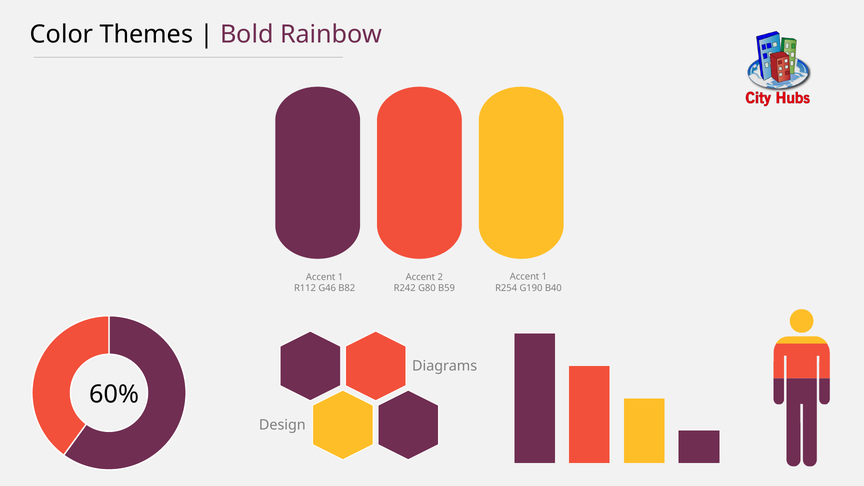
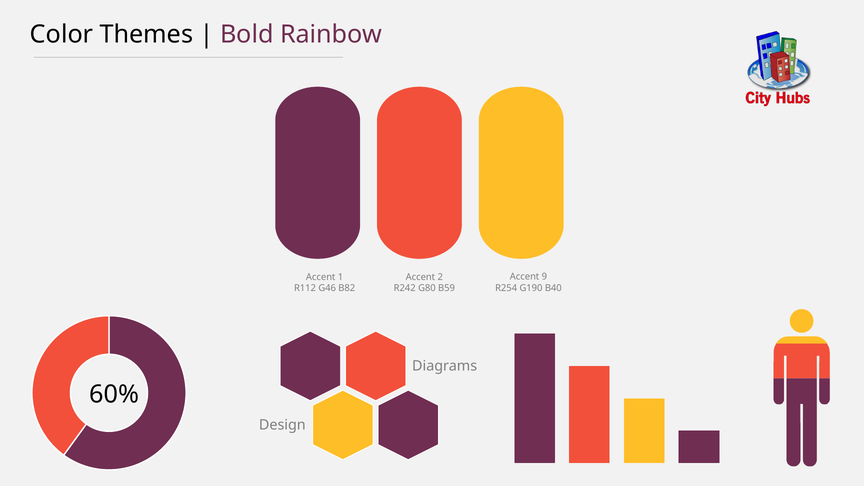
1 at (544, 277): 1 -> 9
